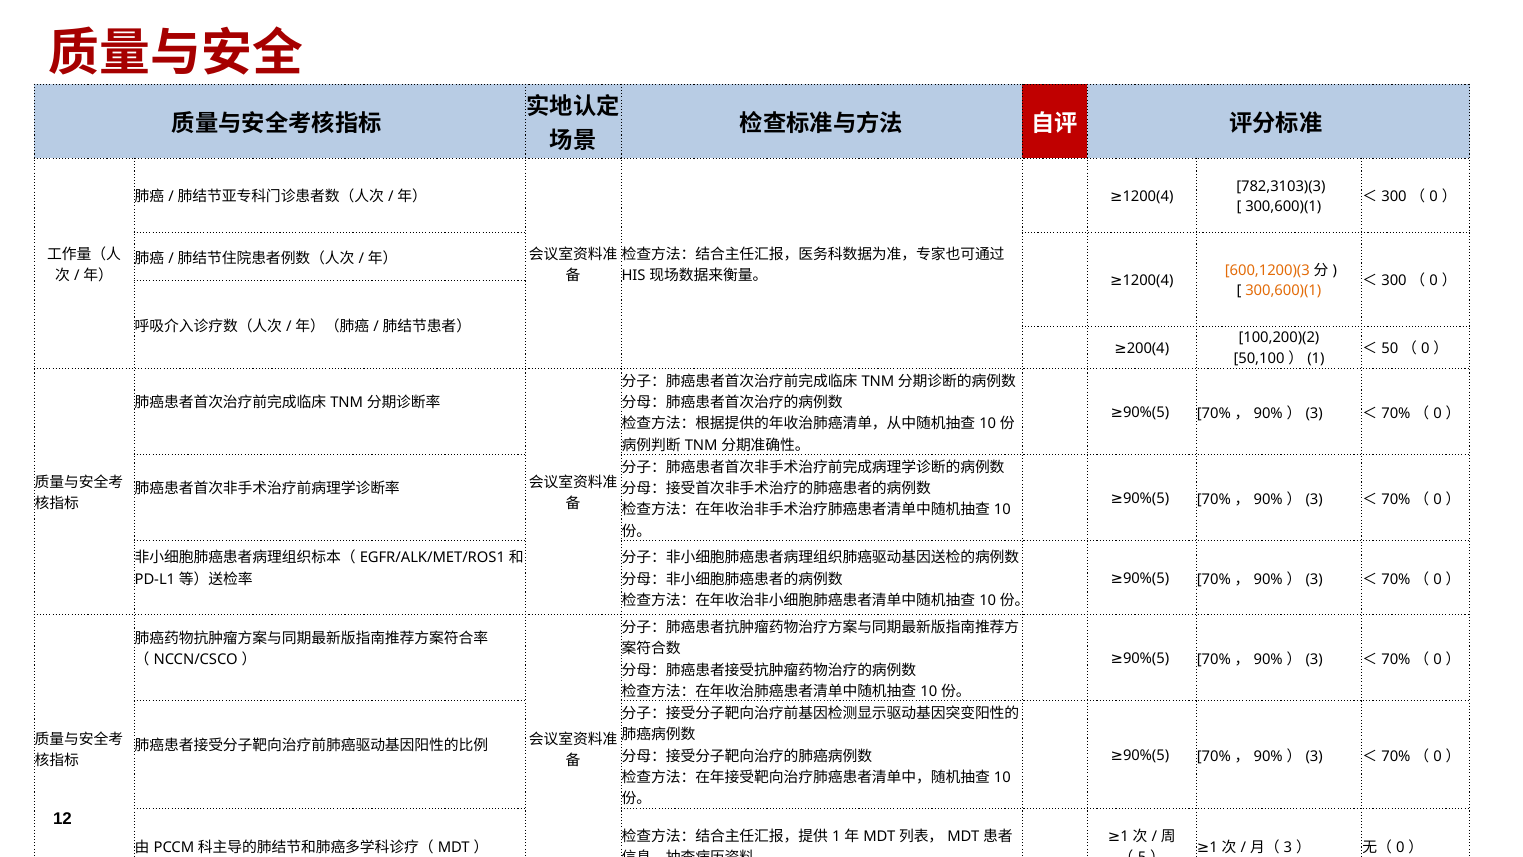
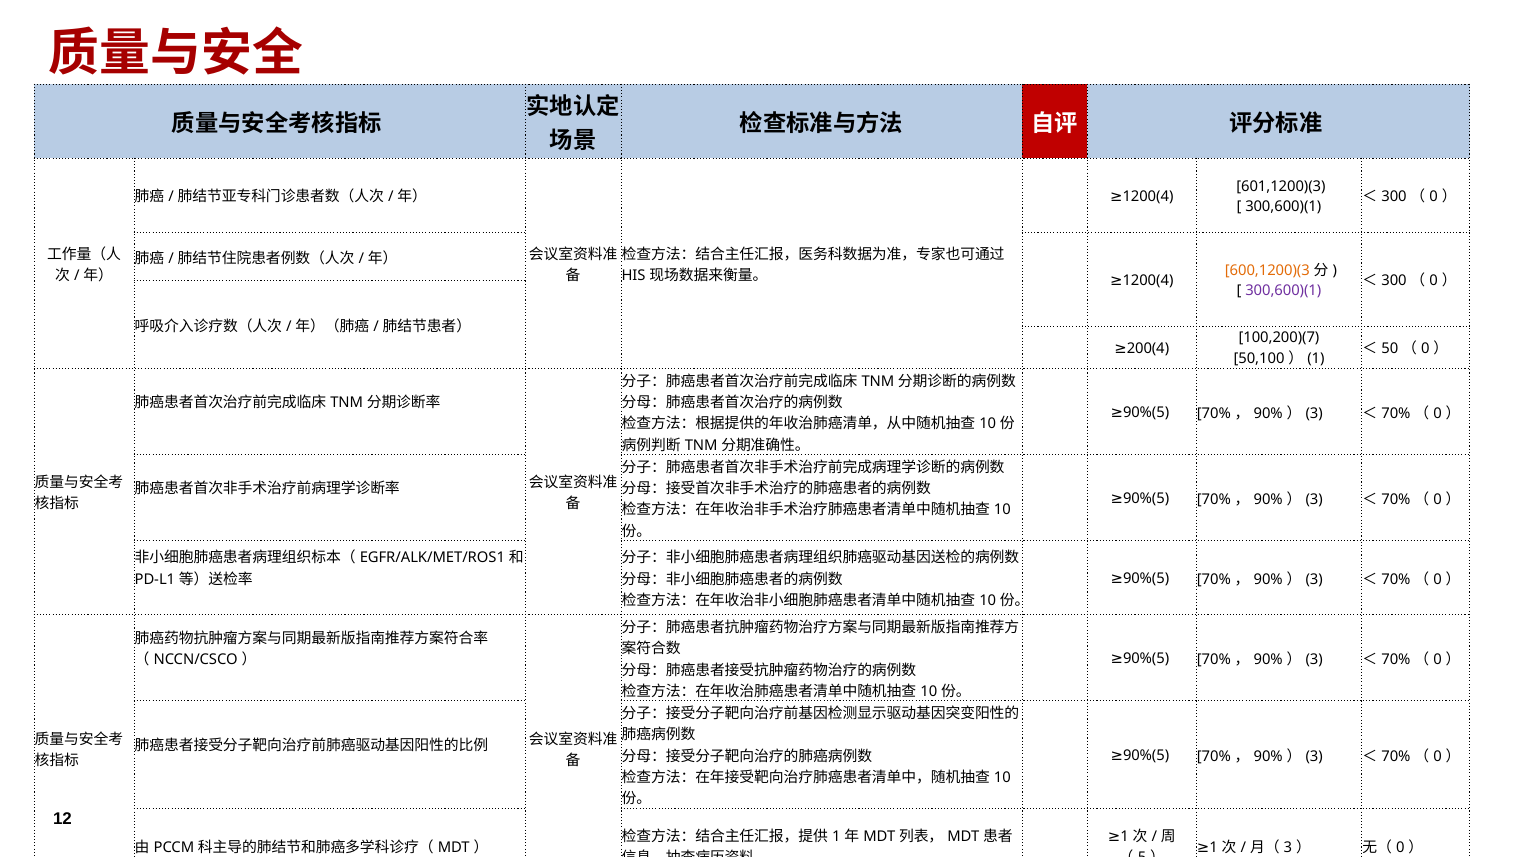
782,3103)(3: 782,3103)(3 -> 601,1200)(3
300,600)(1 at (1283, 291) colour: orange -> purple
100,200)(2: 100,200)(2 -> 100,200)(7
